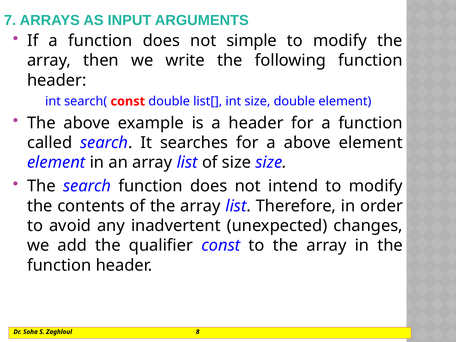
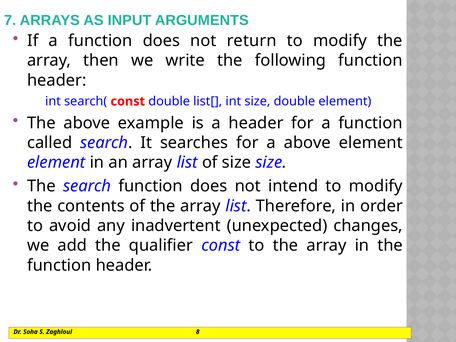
simple: simple -> return
